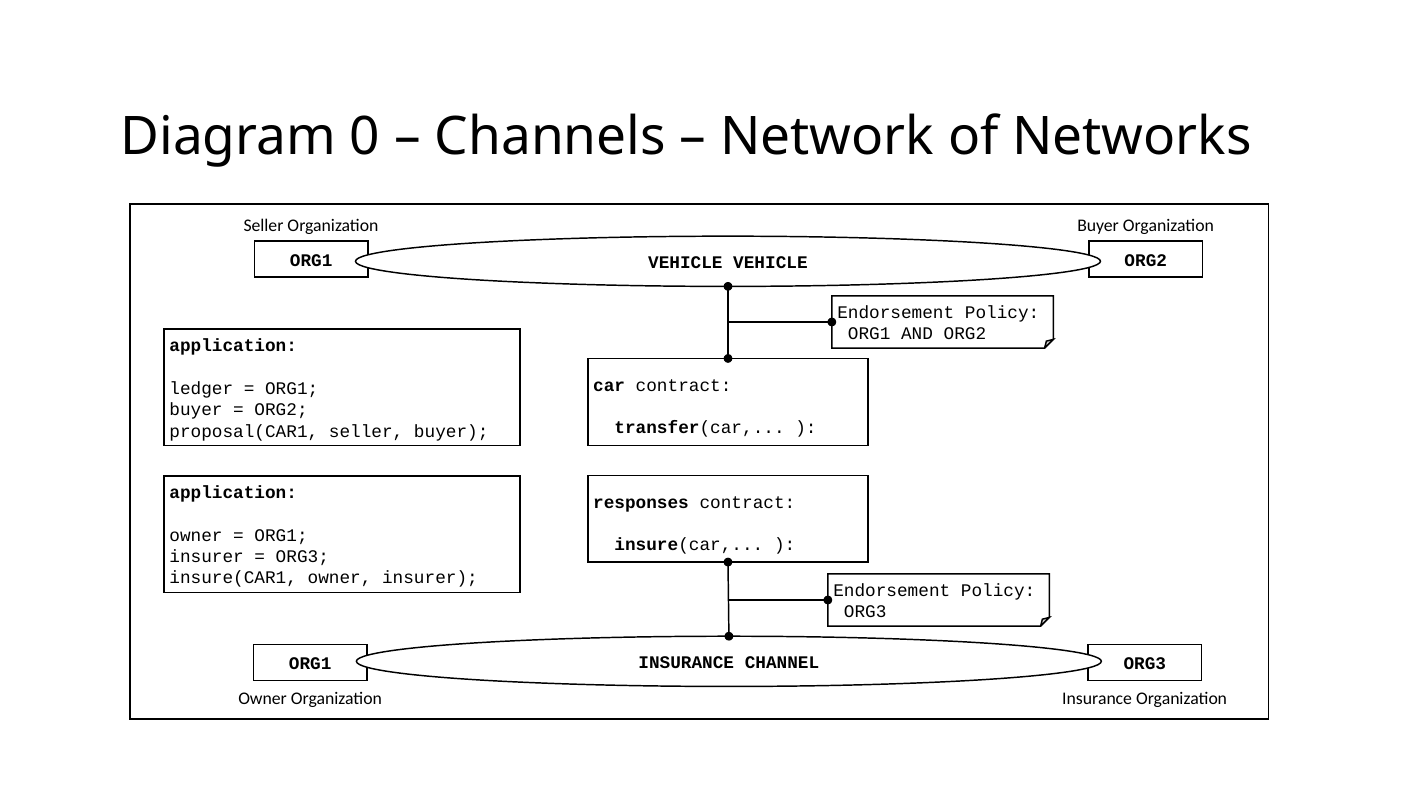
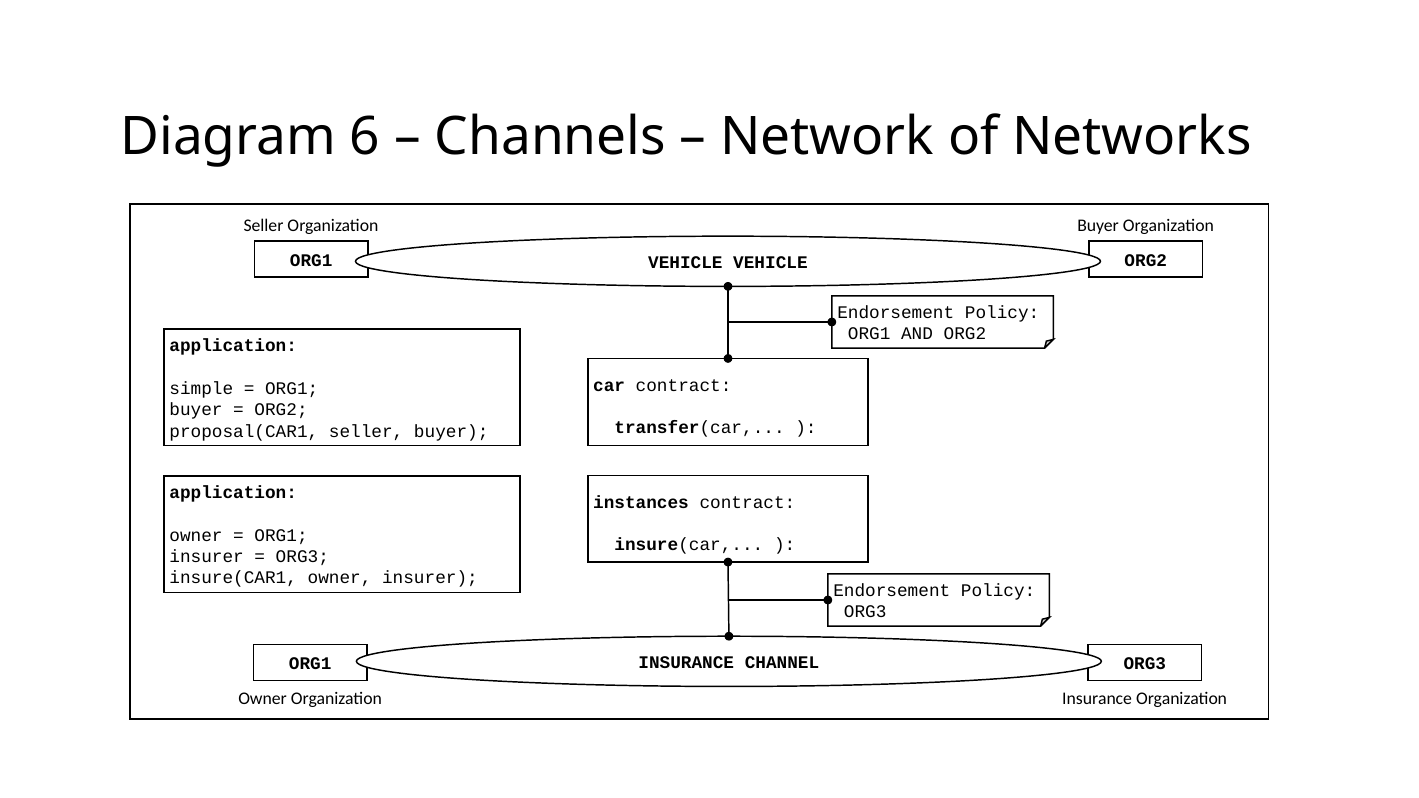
0: 0 -> 6
ledger: ledger -> simple
responses: responses -> instances
